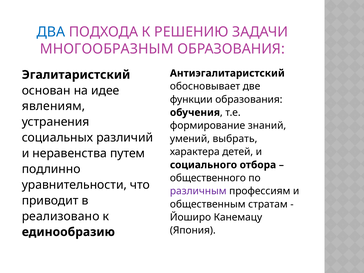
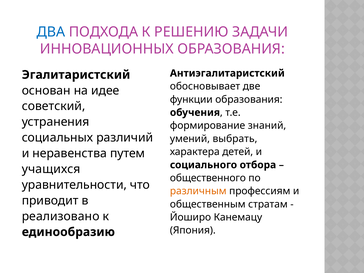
МНОГООБРАЗНЫМ: МНОГООБРАЗНЫМ -> ИННОВАЦИОННЫХ
явлениям: явлениям -> советский
подлинно: подлинно -> учащихся
различным colour: purple -> orange
